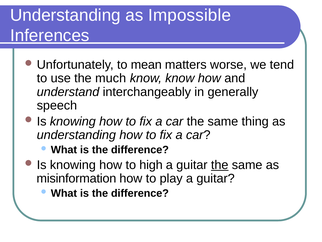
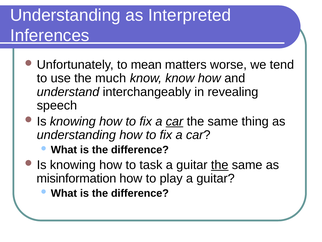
Impossible: Impossible -> Interpreted
generally: generally -> revealing
car at (174, 121) underline: none -> present
high: high -> task
